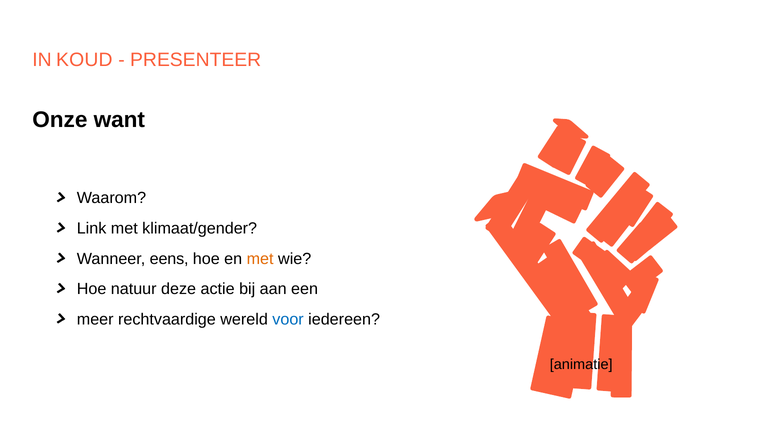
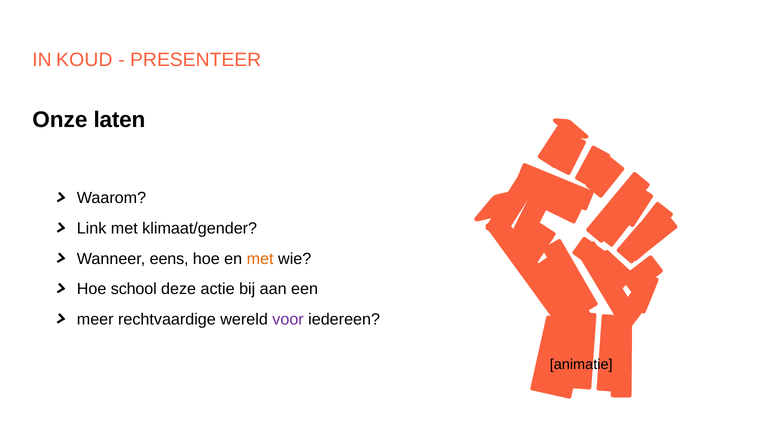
want: want -> laten
natuur: natuur -> school
voor colour: blue -> purple
